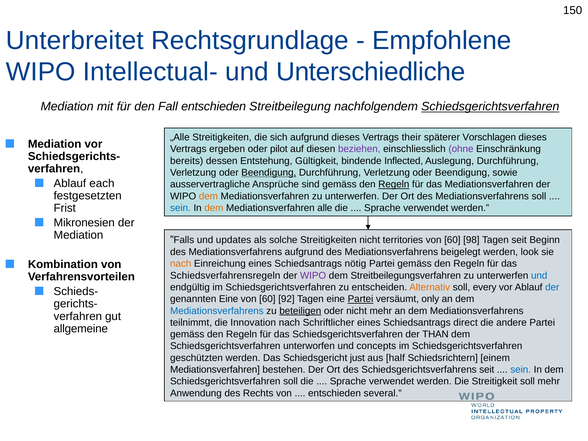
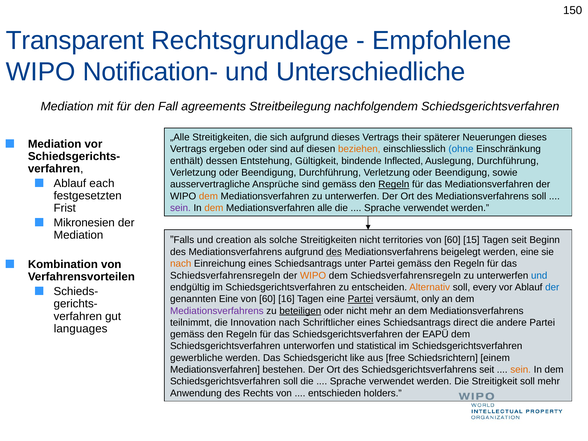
Unterbreitet: Unterbreitet -> Transparent
Intellectual-: Intellectual- -> Notification-
Fall entschieden: entschieden -> agreements
Schiedsgerichtsverfahren at (490, 107) underline: present -> none
Vorschlagen: Vorschlagen -> Neuerungen
oder pilot: pilot -> sind
beziehen colour: purple -> orange
ohne colour: purple -> blue
bereits: bereits -> enthält
Beendigung at (269, 173) underline: present -> none
sein at (180, 208) colour: blue -> purple
updates: updates -> creation
98: 98 -> 15
des at (334, 252) underline: none -> present
werden look: look -> eine
nötig: nötig -> unter
WIPO at (313, 276) colour: purple -> orange
dem Streitbeilegungsverfahren: Streitbeilegungsverfahren -> Schiedsverfahrensregeln
92: 92 -> 16
Mediationsverfahrens at (217, 311) colour: blue -> purple
allgemeine: allgemeine -> languages
THAN: THAN -> EAPÜ
concepts: concepts -> statistical
geschützten: geschützten -> gewerbliche
just: just -> like
half: half -> free
sein at (521, 370) colour: blue -> orange
several: several -> holders
